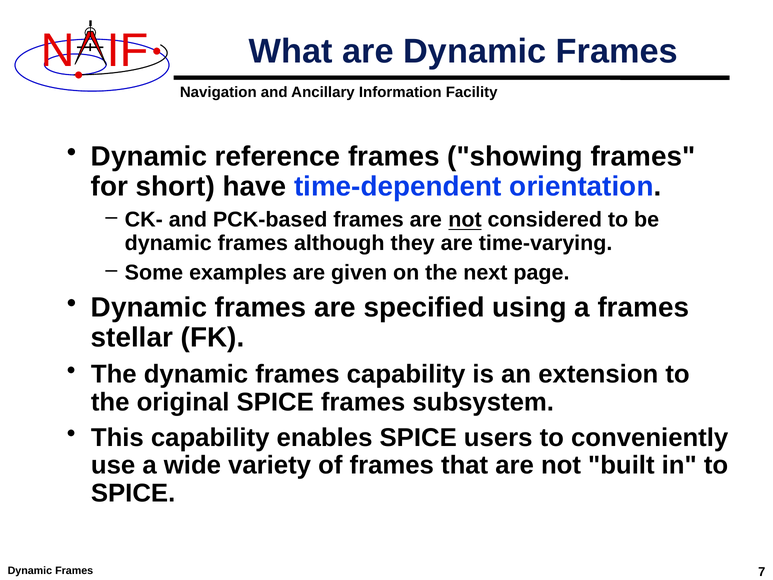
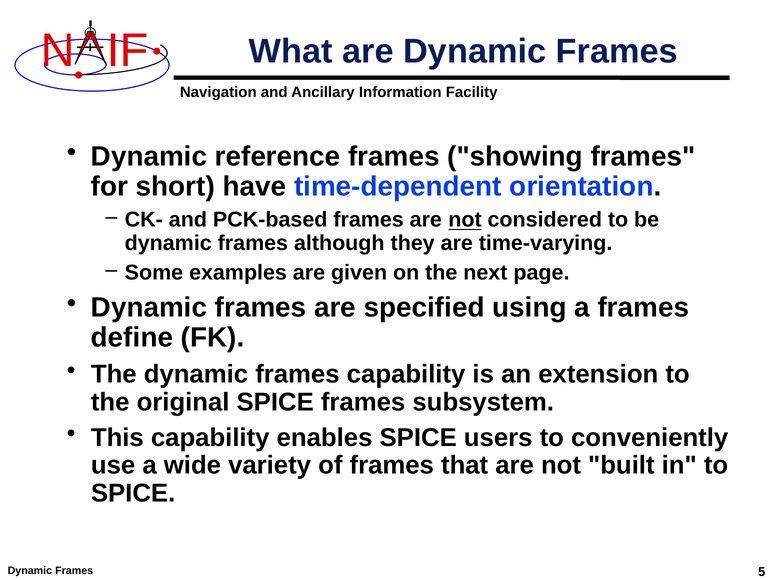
stellar: stellar -> define
7: 7 -> 5
